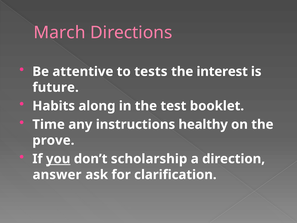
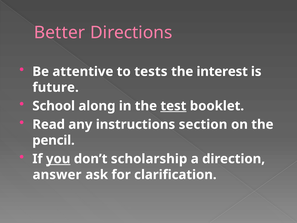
March: March -> Better
Habits: Habits -> School
test underline: none -> present
Time: Time -> Read
healthy: healthy -> section
prove: prove -> pencil
